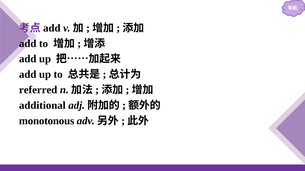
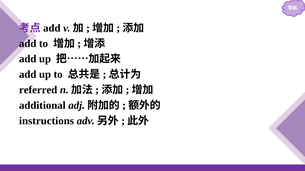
monotonous: monotonous -> instructions
